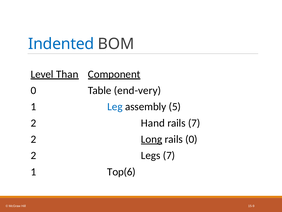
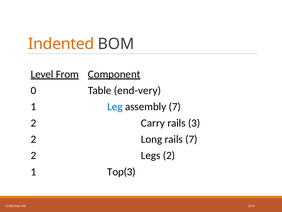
Indented colour: blue -> orange
Than: Than -> From
assembly 5: 5 -> 7
Hand: Hand -> Carry
rails 7: 7 -> 3
Long underline: present -> none
rails 0: 0 -> 7
Legs 7: 7 -> 2
Top(6: Top(6 -> Top(3
